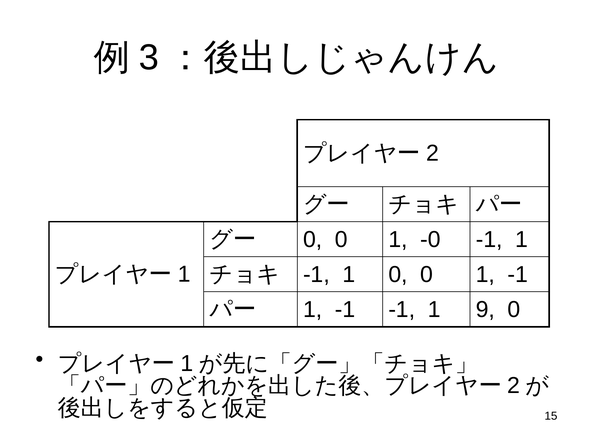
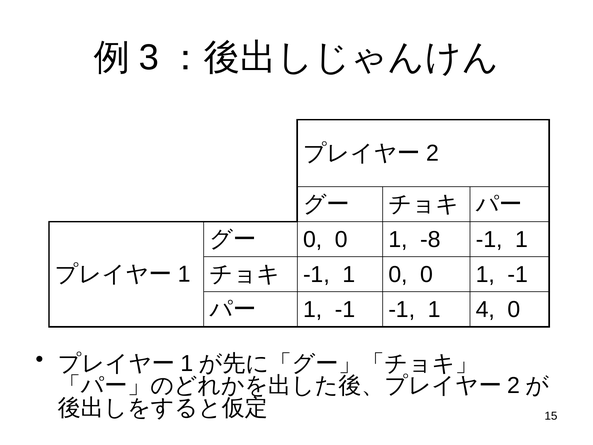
-0: -0 -> -8
9: 9 -> 4
